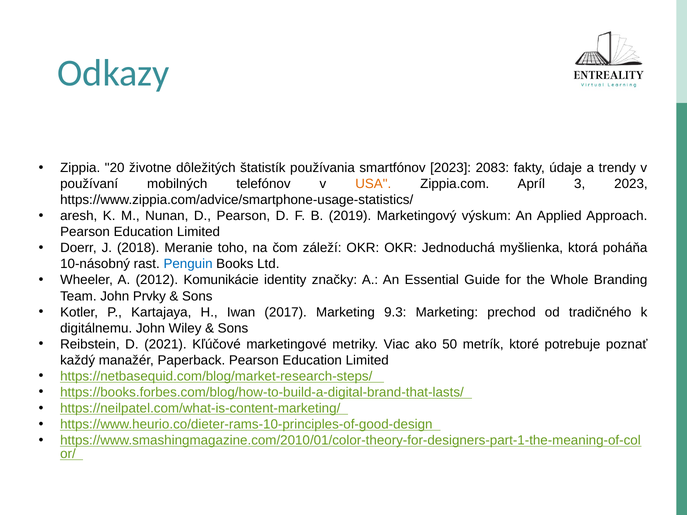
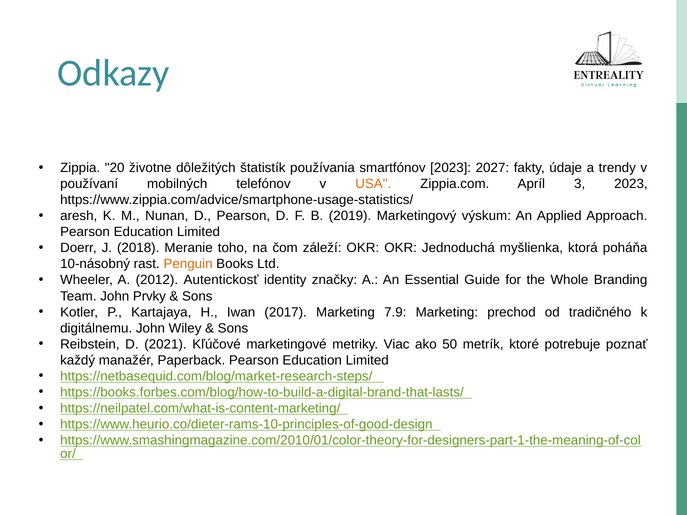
2083: 2083 -> 2027
Penguin colour: blue -> orange
Komunikácie: Komunikácie -> Autentickosť
9.3: 9.3 -> 7.9
